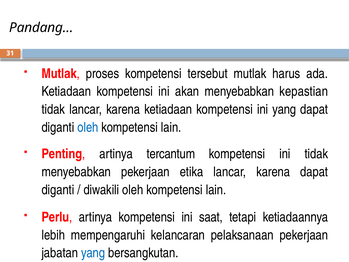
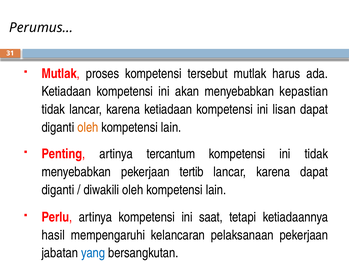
Pandang…: Pandang… -> Perumus…
ini yang: yang -> lisan
oleh at (88, 127) colour: blue -> orange
etika: etika -> tertib
lebih: lebih -> hasil
